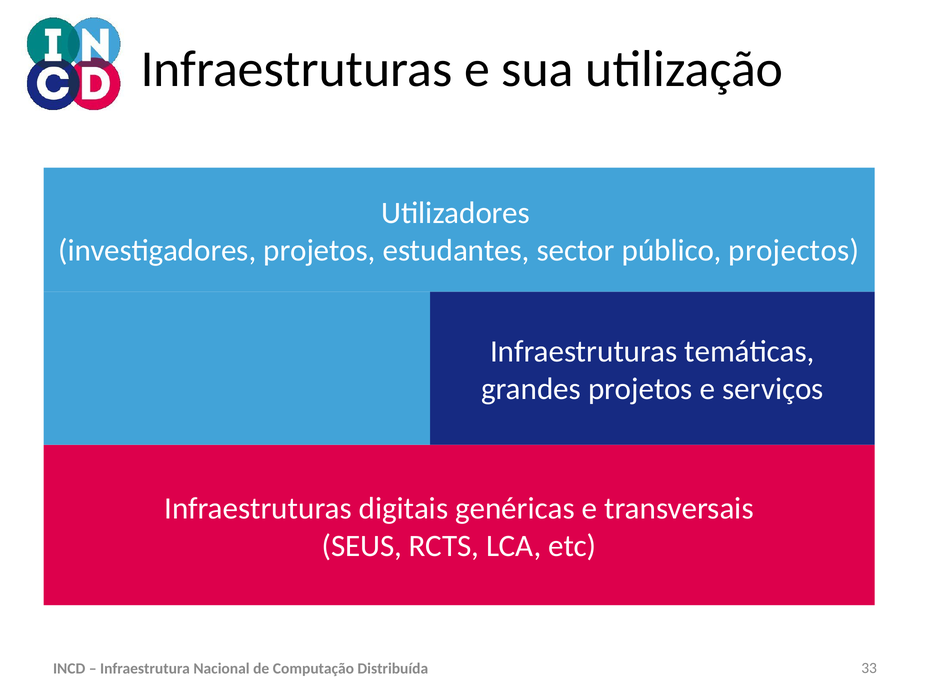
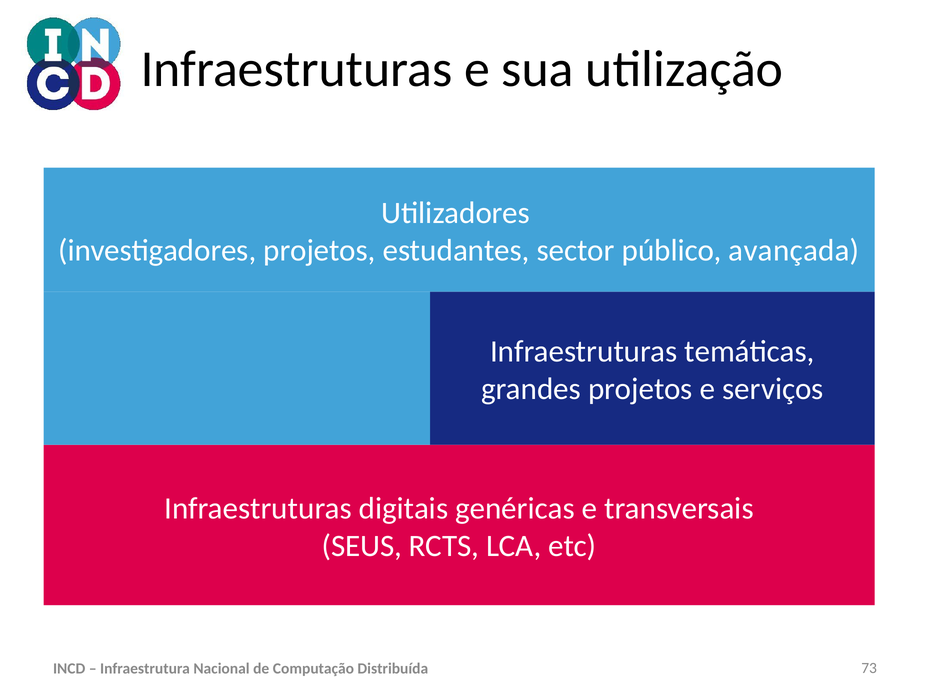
projectos: projectos -> avançada
33: 33 -> 73
